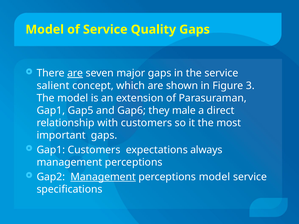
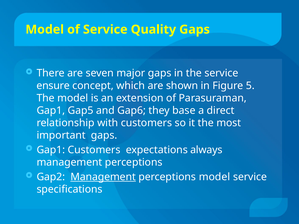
are at (75, 73) underline: present -> none
salient: salient -> ensure
3: 3 -> 5
male: male -> base
